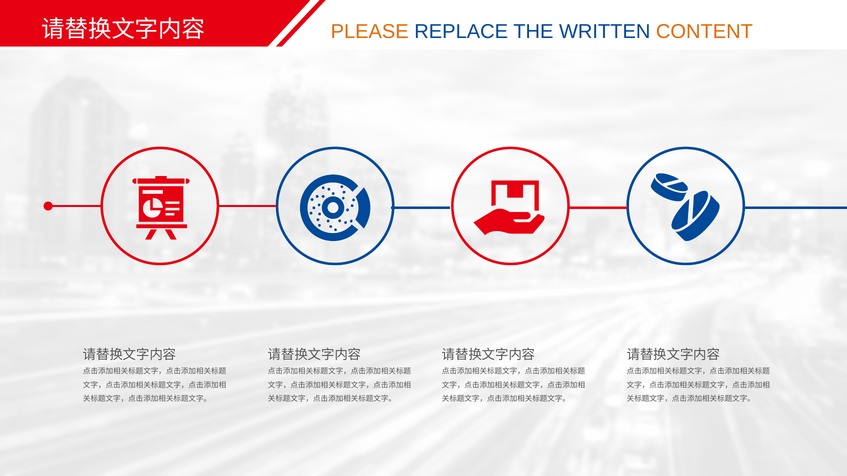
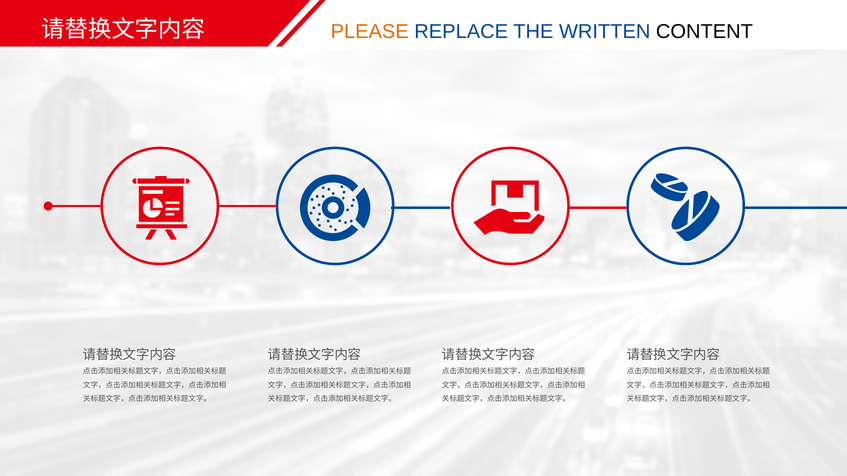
CONTENT colour: orange -> black
